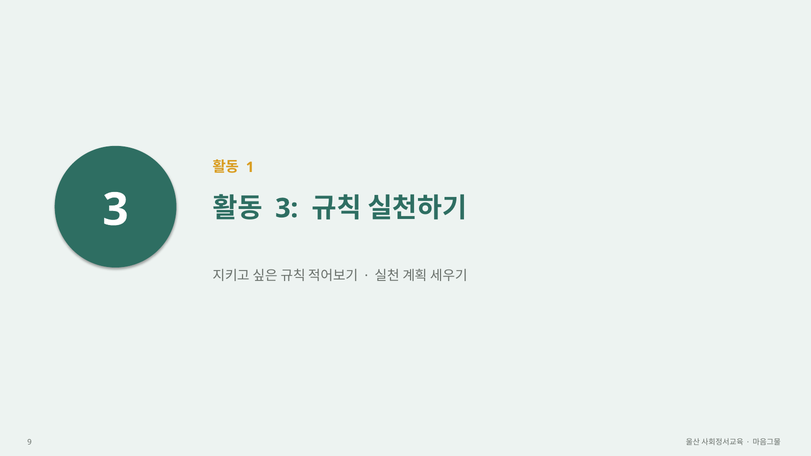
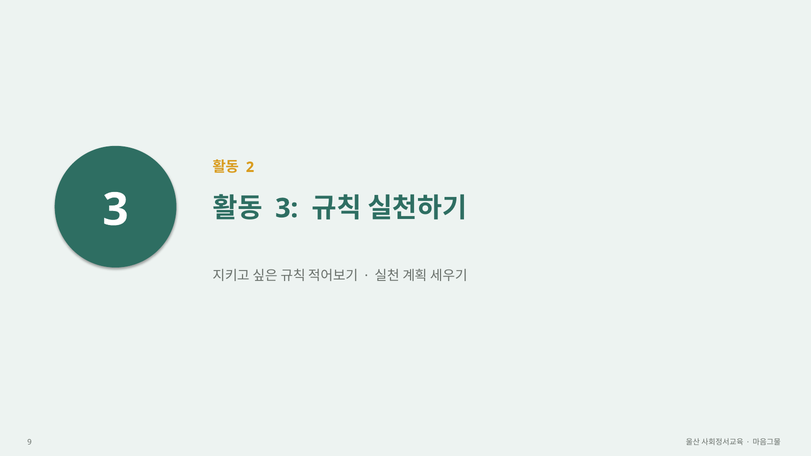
1: 1 -> 2
